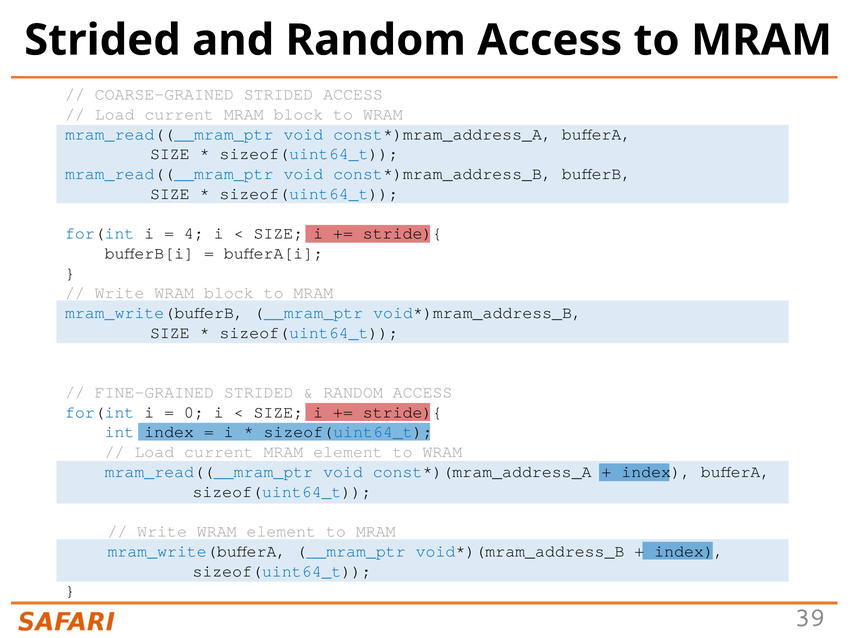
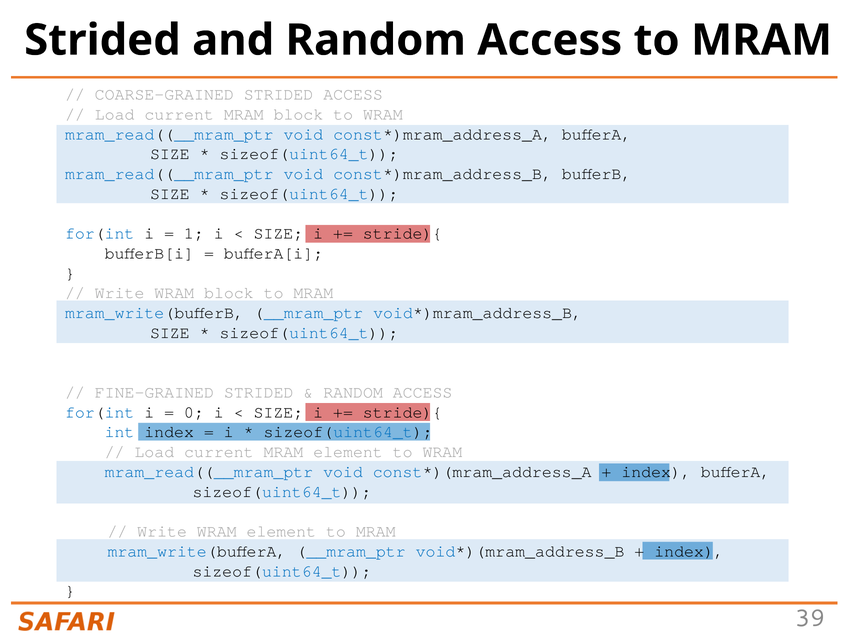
4: 4 -> 1
